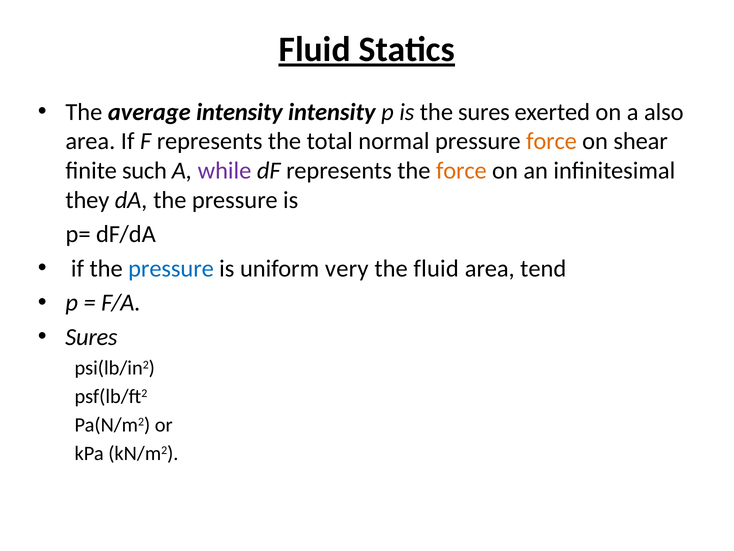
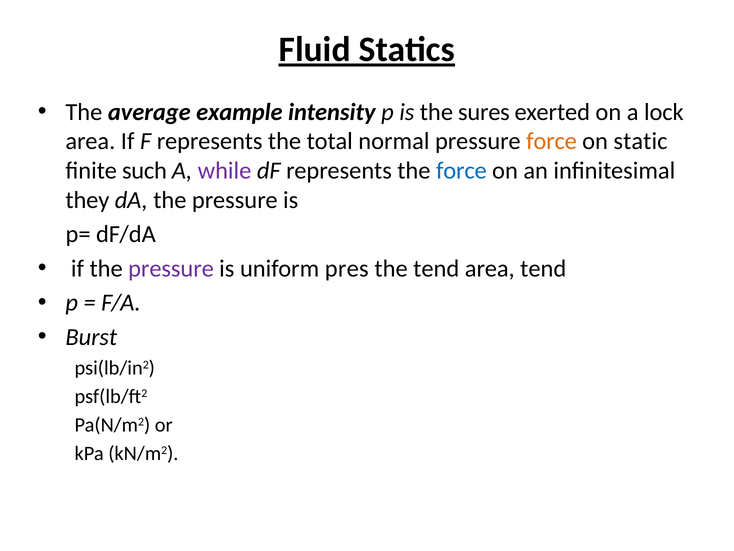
average intensity: intensity -> example
also: also -> lock
shear: shear -> static
force at (461, 171) colour: orange -> blue
pressure at (171, 268) colour: blue -> purple
very: very -> pres
the fluid: fluid -> tend
Sures at (91, 337): Sures -> Burst
